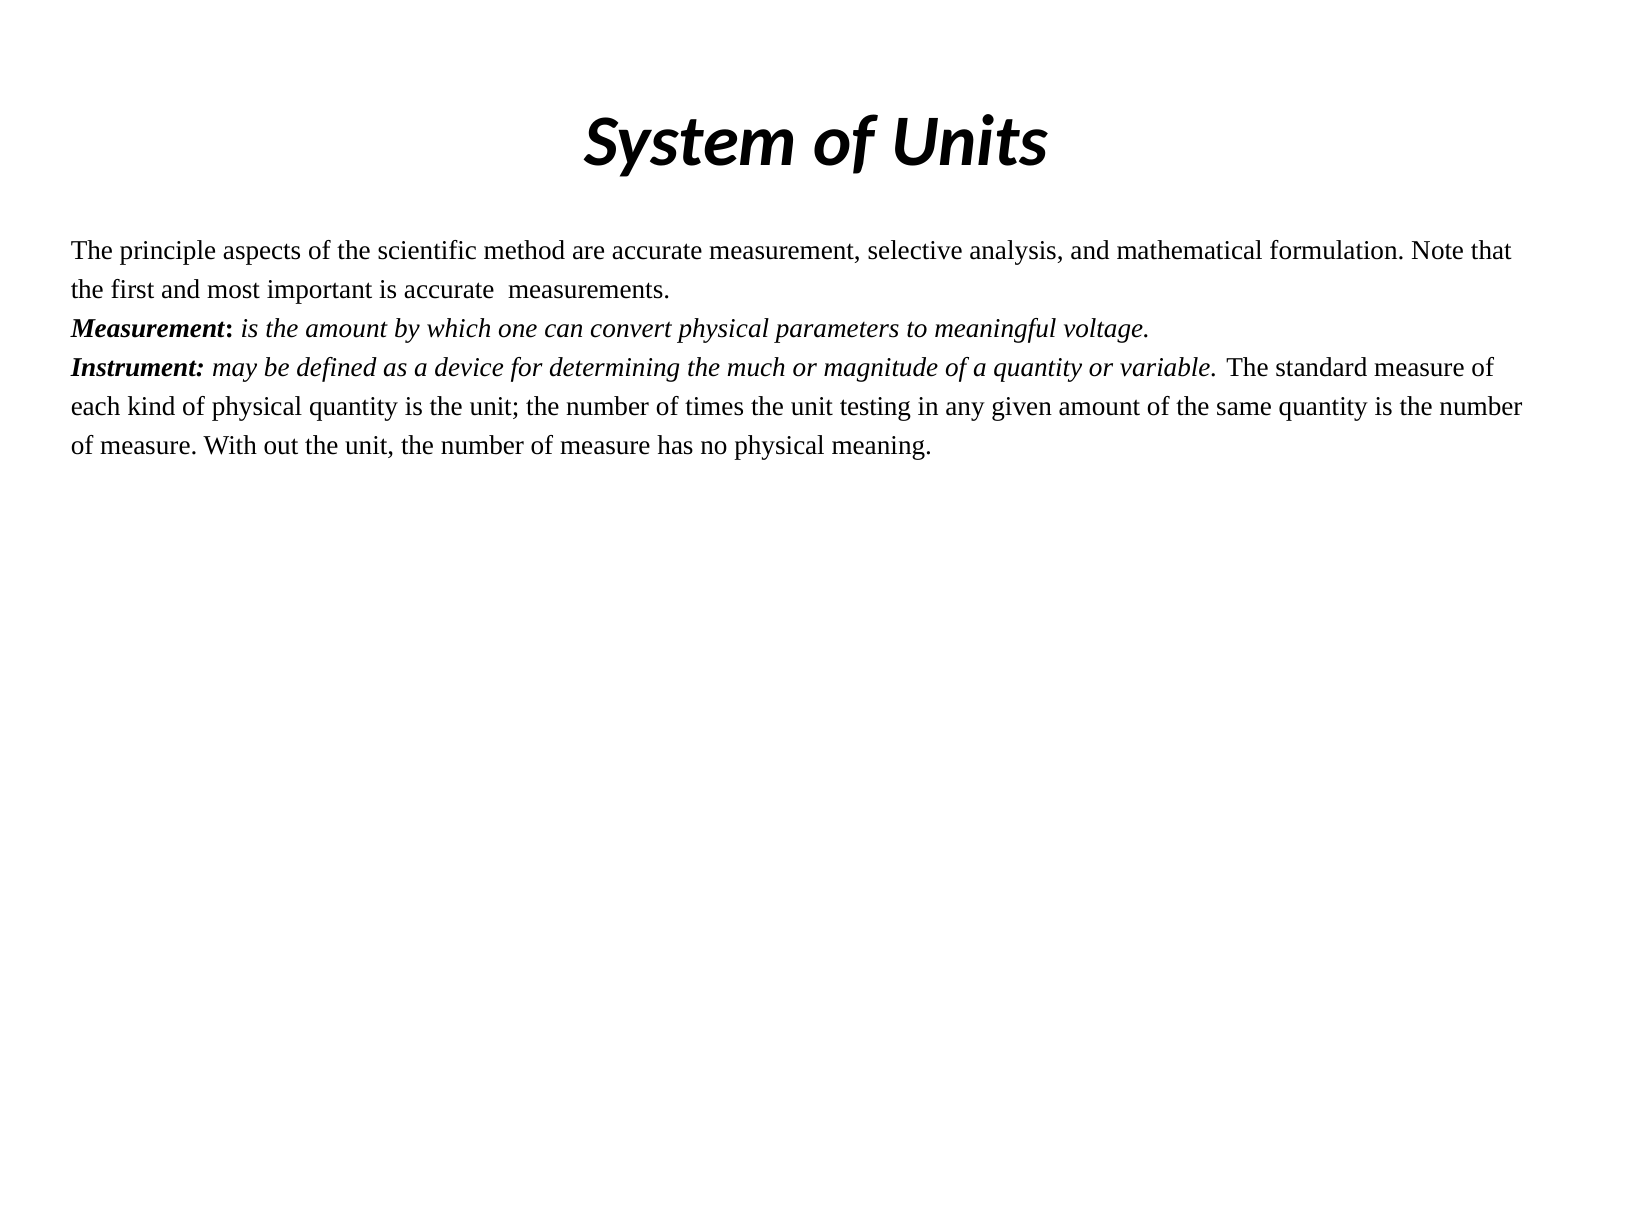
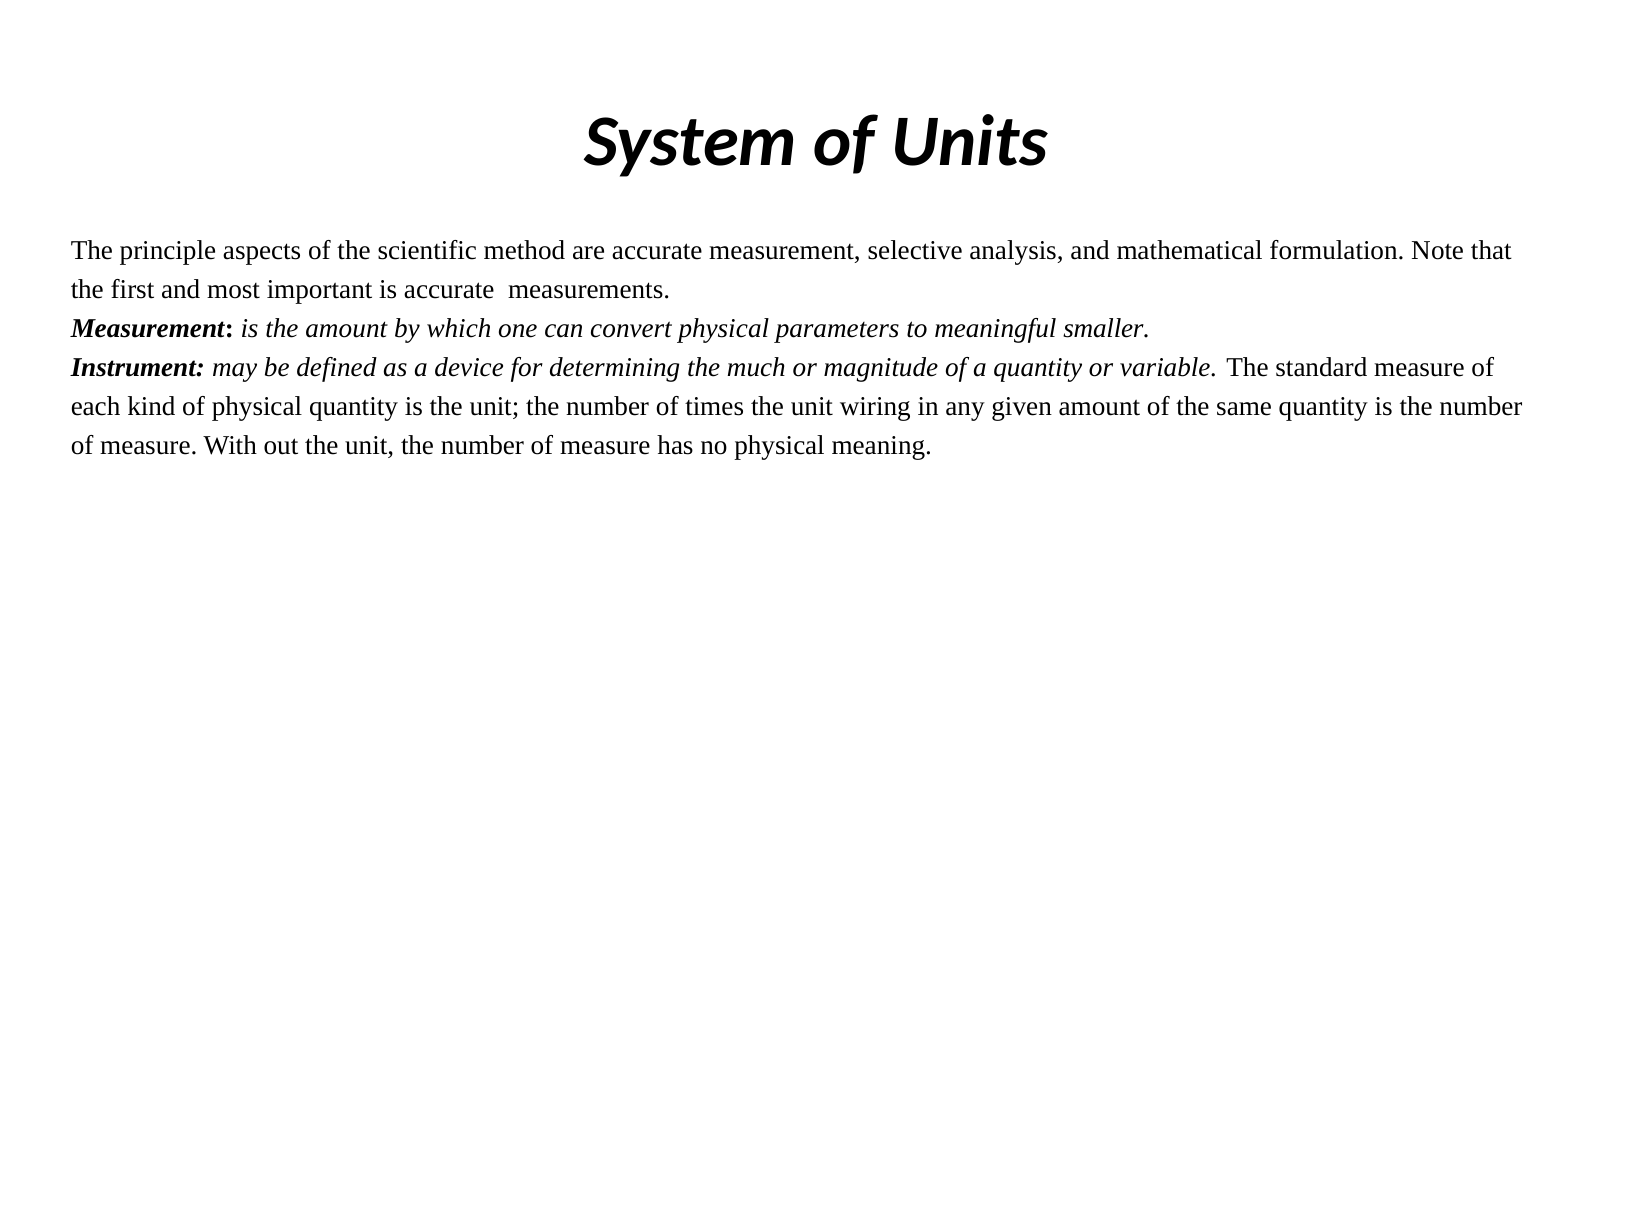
voltage: voltage -> smaller
testing: testing -> wiring
